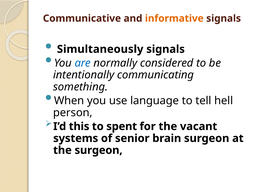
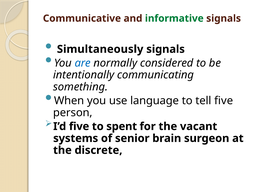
informative colour: orange -> green
tell hell: hell -> five
I’d this: this -> five
the surgeon: surgeon -> discrete
